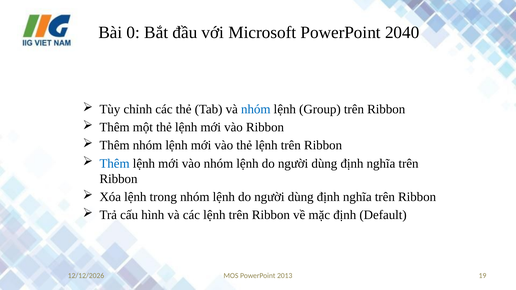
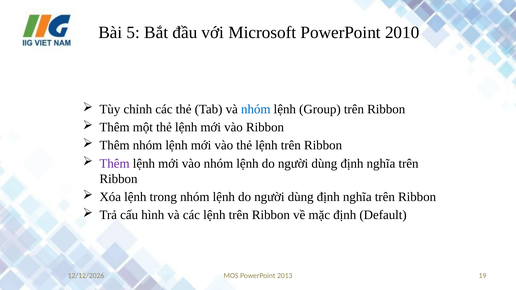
0: 0 -> 5
2040: 2040 -> 2010
Thêm at (115, 164) colour: blue -> purple
